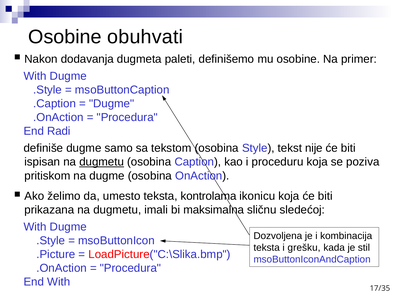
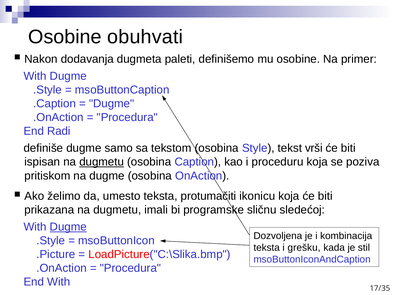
nije: nije -> vrši
kontrolama: kontrolama -> protumačiti
maksimalna: maksimalna -> programske
Dugme at (68, 227) underline: none -> present
